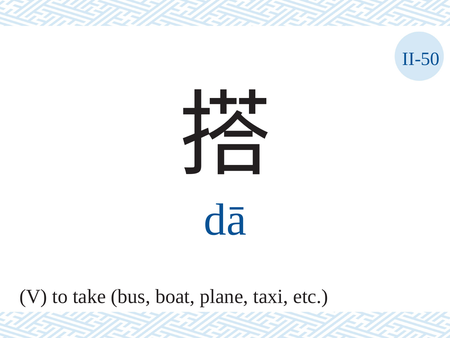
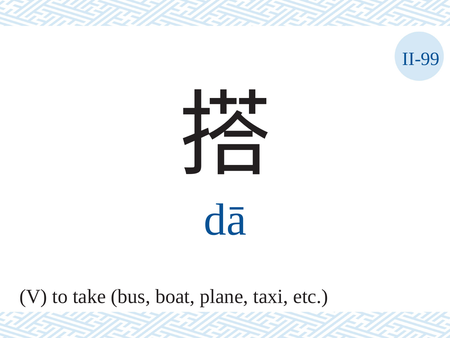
II-50: II-50 -> II-99
